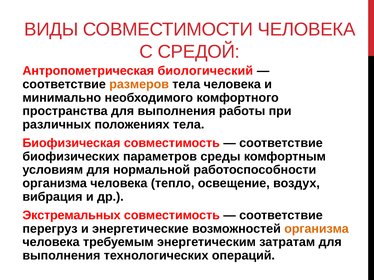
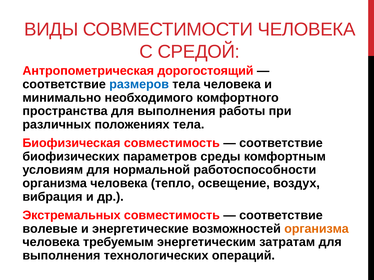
биологический: биологический -> дорогостоящий
размеров colour: orange -> blue
перегруз: перегруз -> волевые
